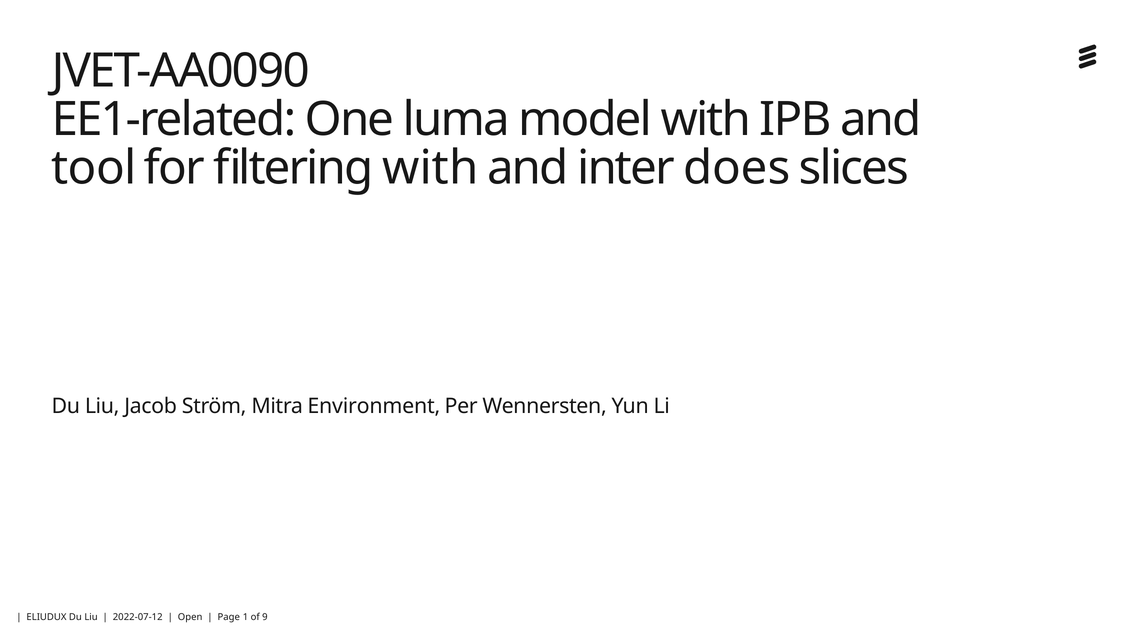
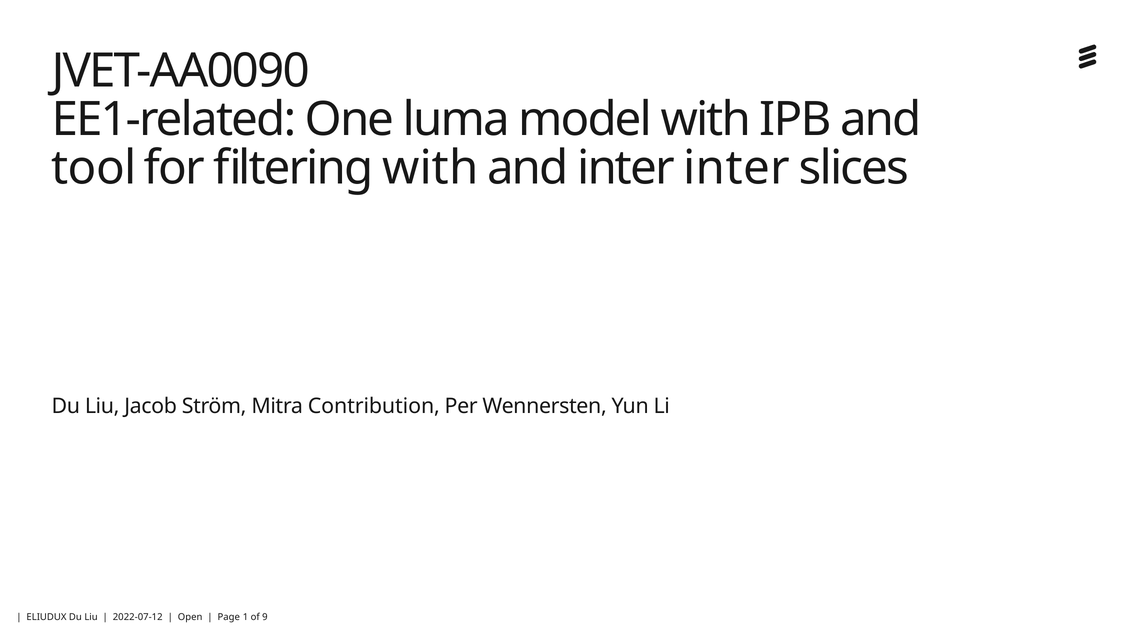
inter does: does -> inter
Environment: Environment -> Contribution
